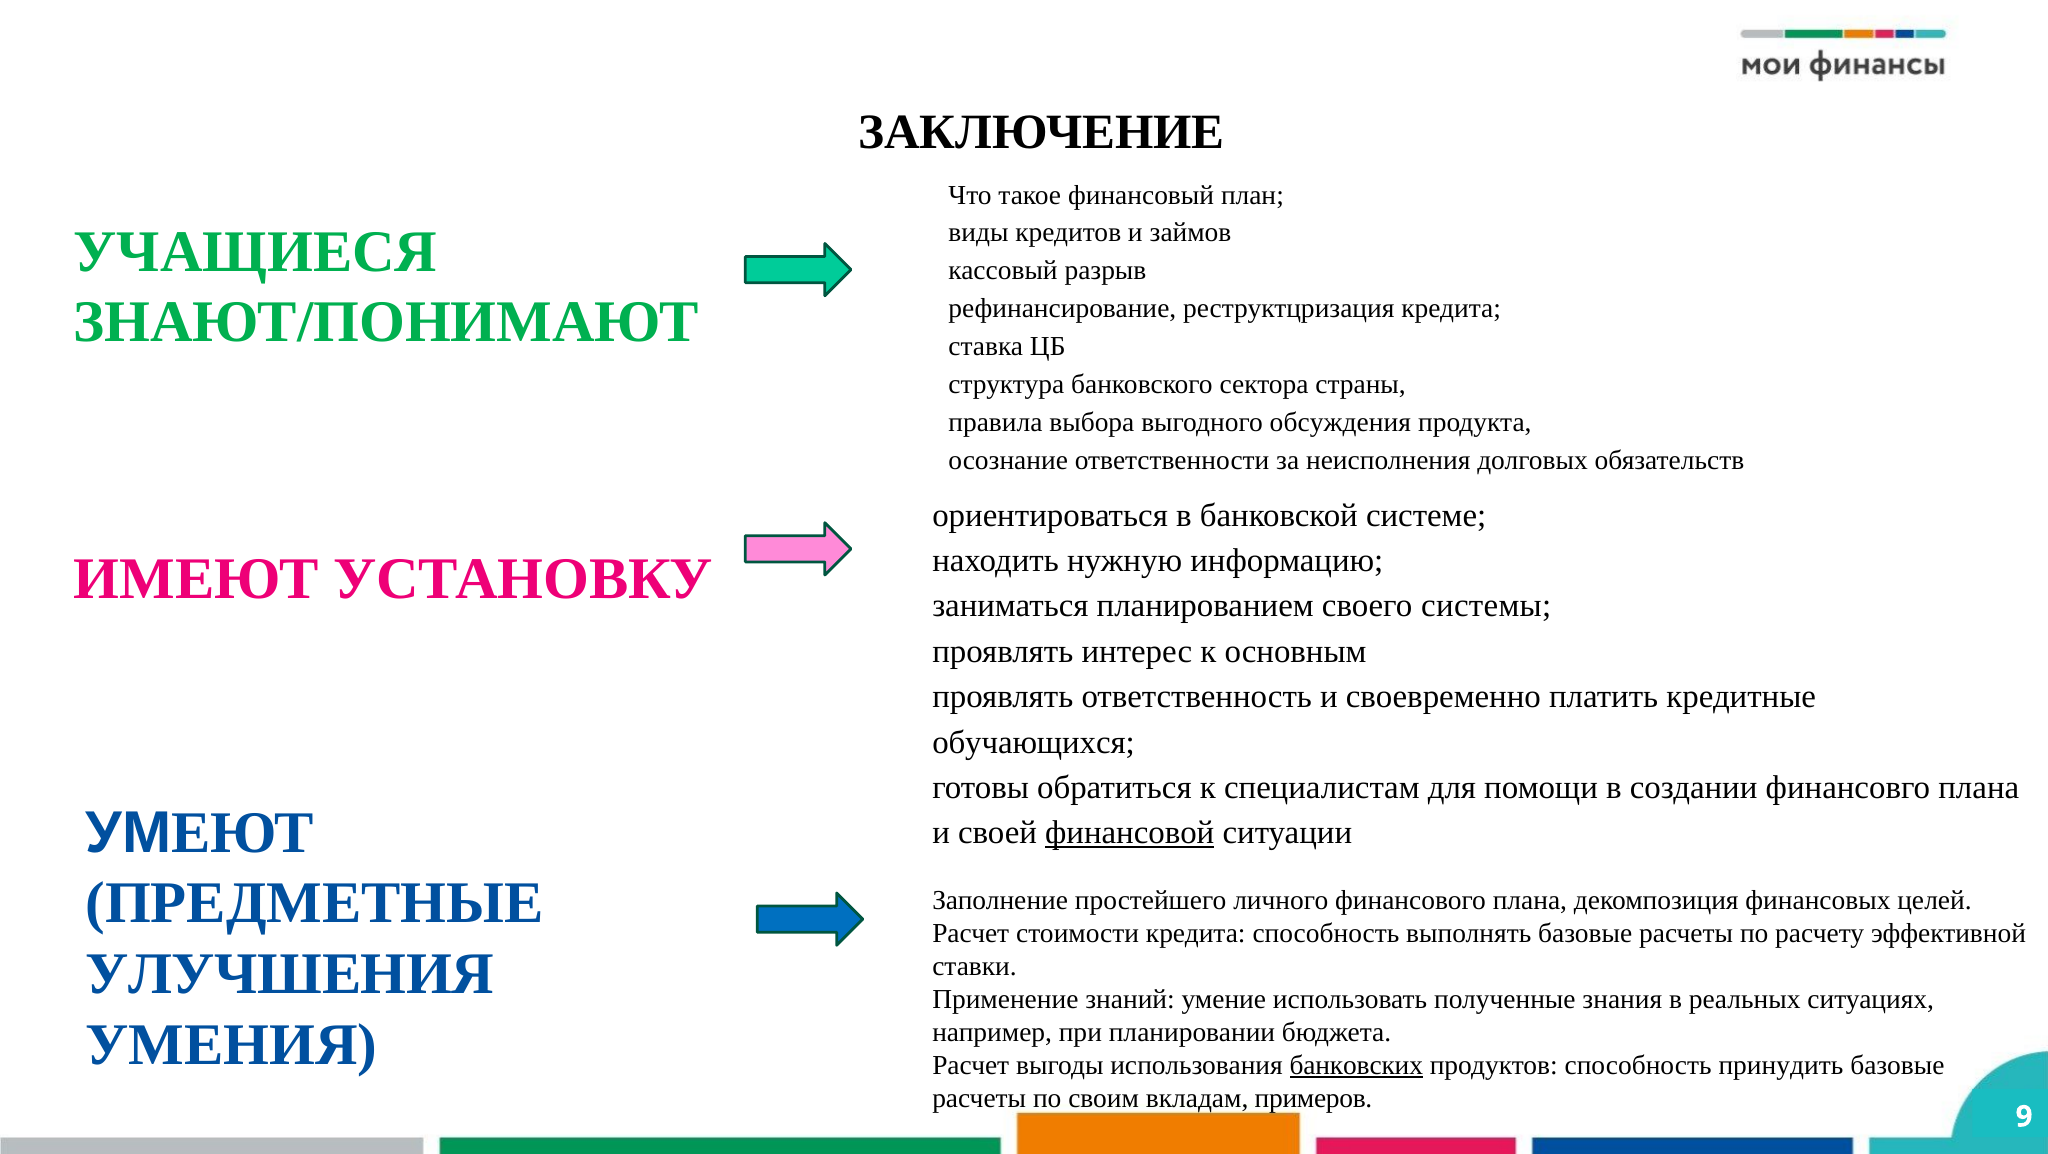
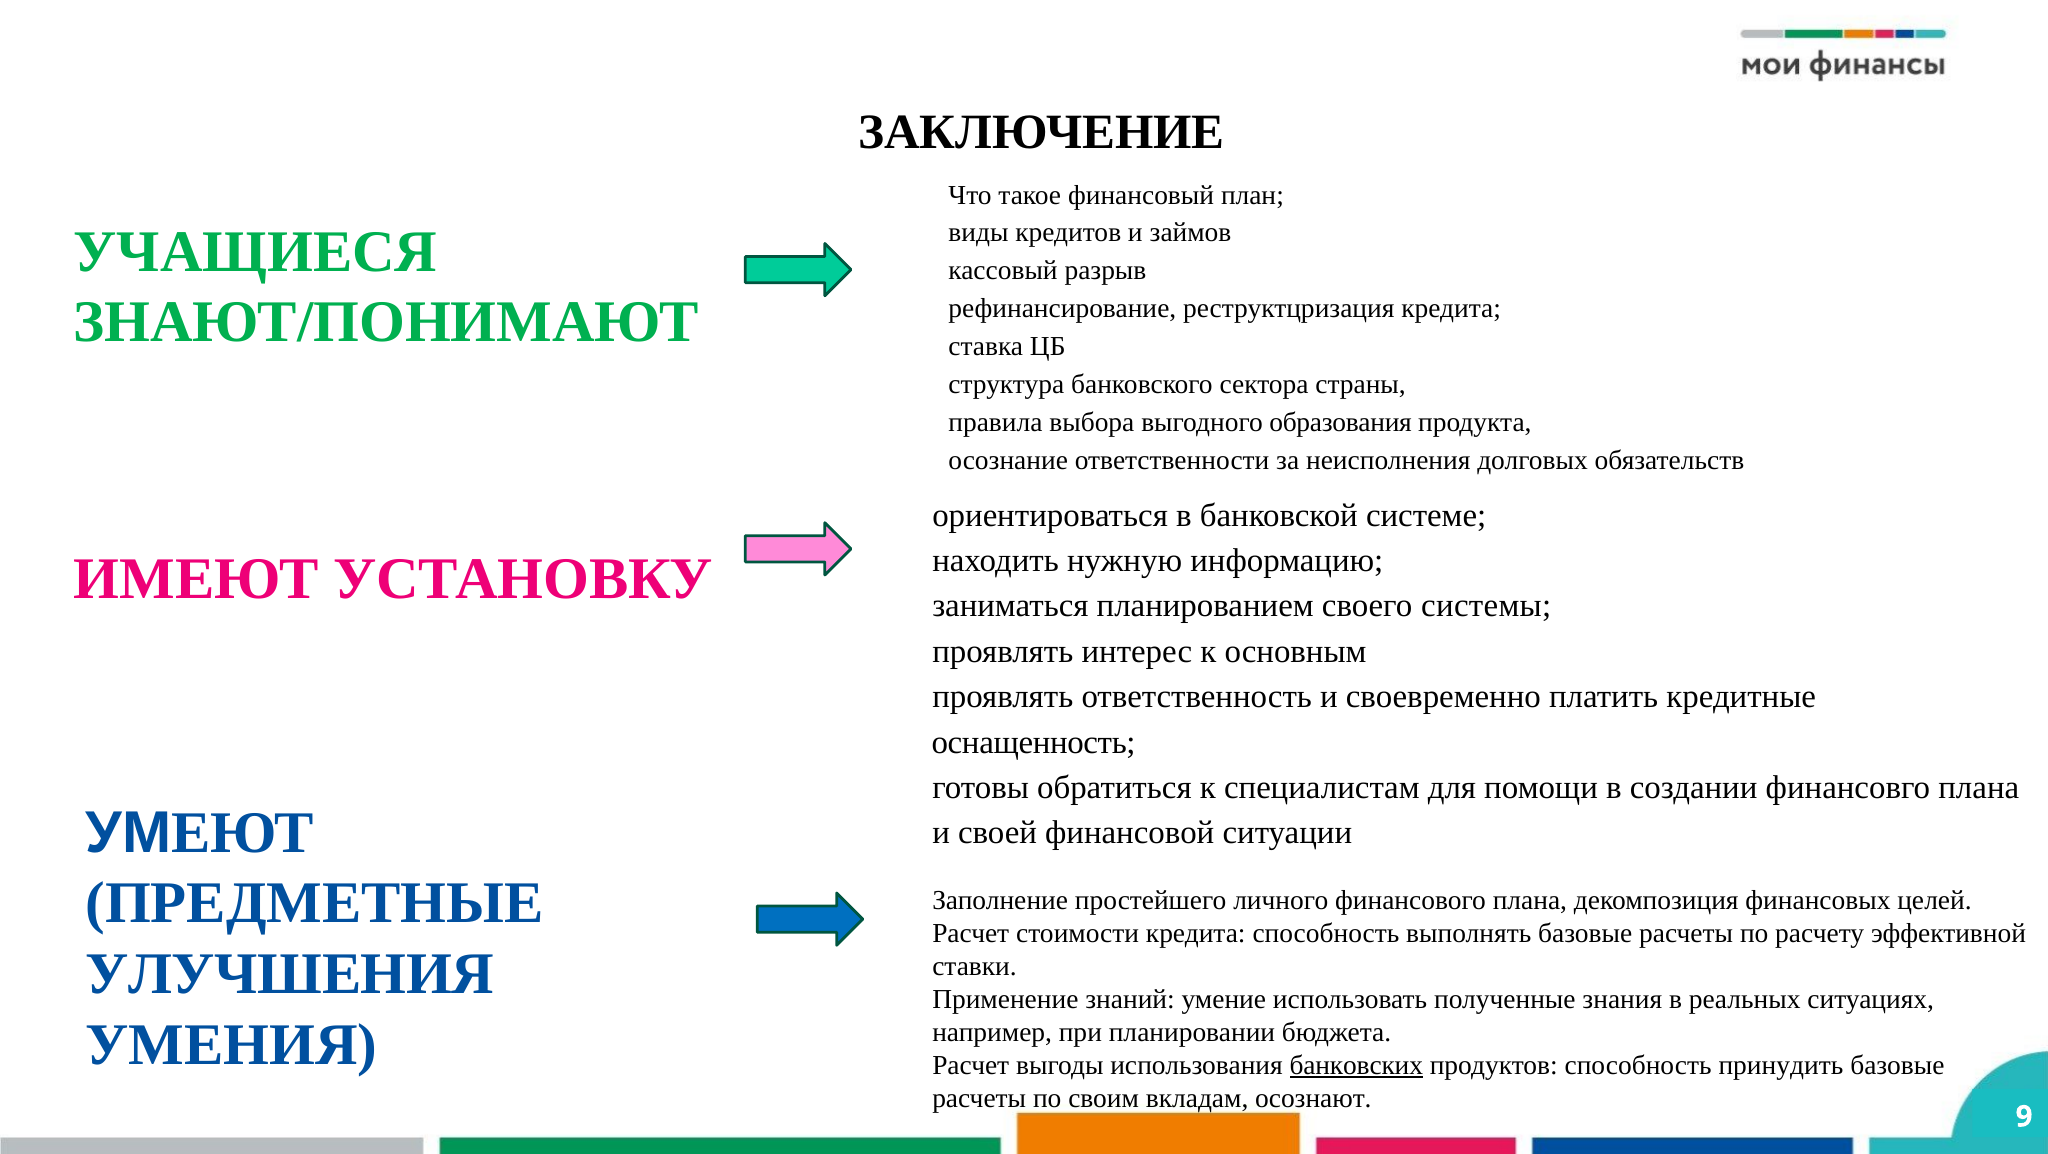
обсуждения: обсуждения -> образования
обучающихся: обучающихся -> оснащенность
финансовой underline: present -> none
примеров: примеров -> осознают
